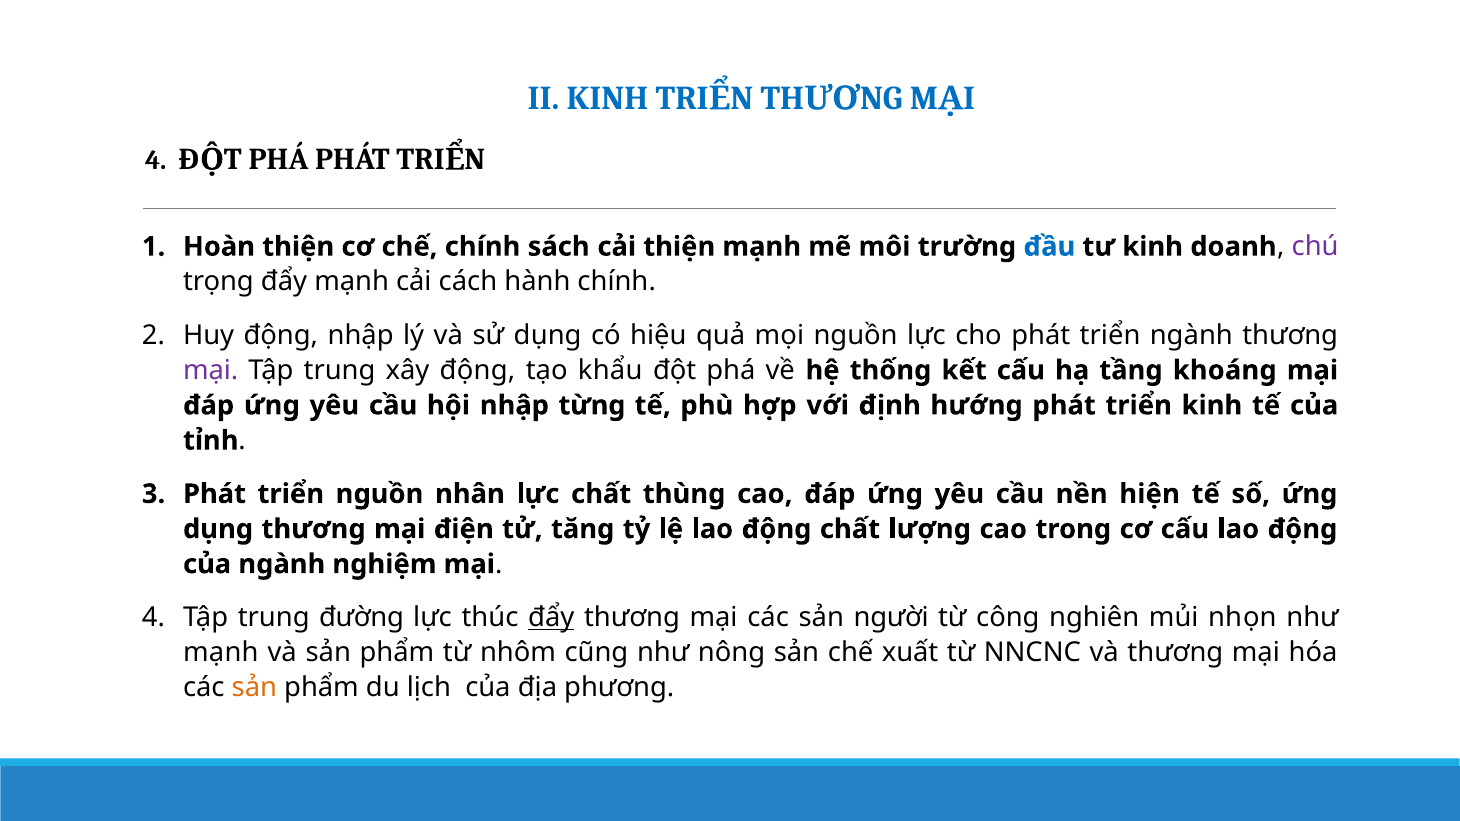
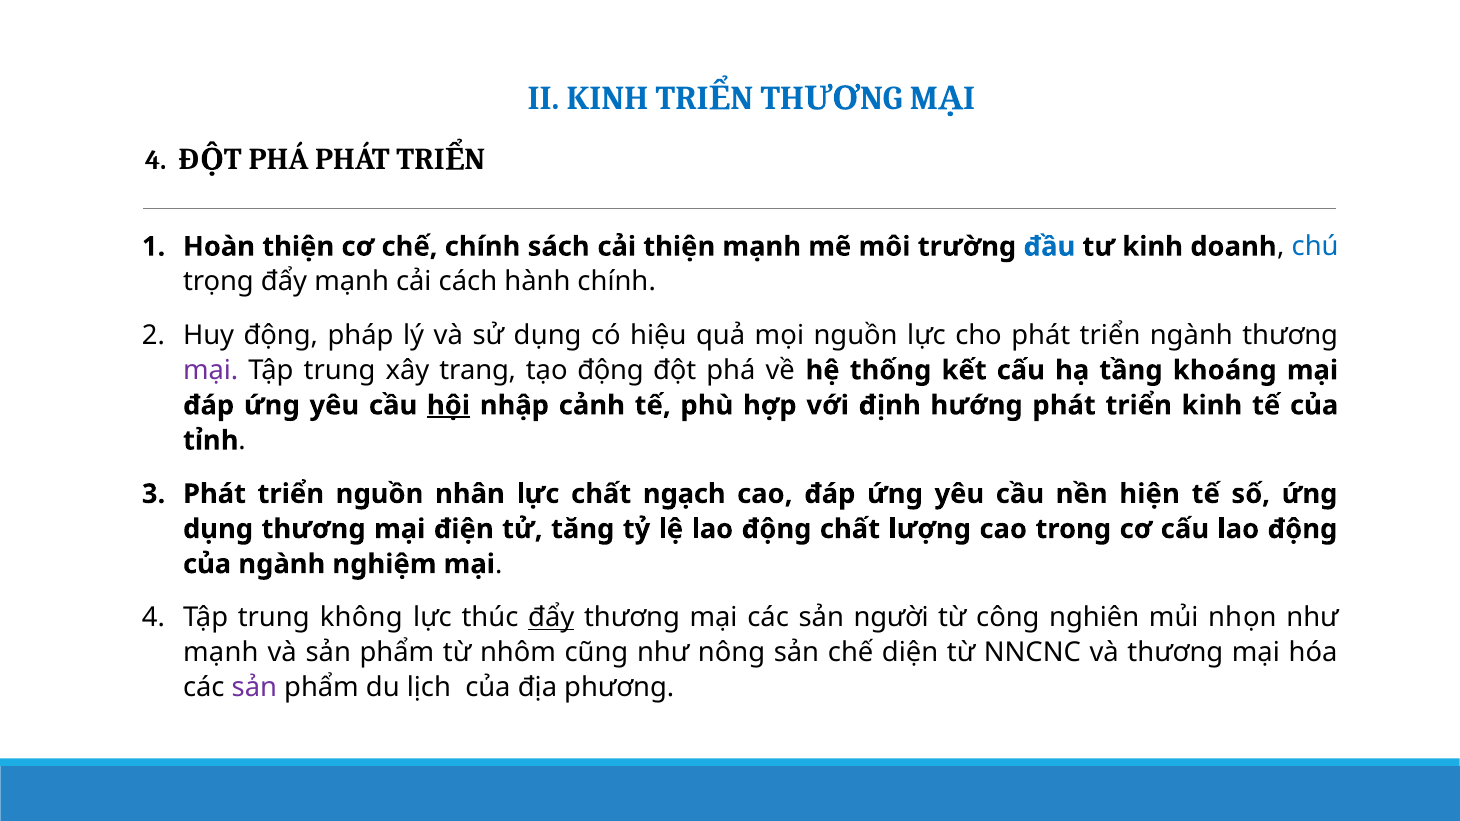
chú colour: purple -> blue
động nhập: nhập -> pháp
xây động: động -> trang
tạo khẩu: khẩu -> động
hội underline: none -> present
từng: từng -> cảnh
thùng: thùng -> ngạch
đường: đường -> không
xuất: xuất -> diện
sản at (254, 688) colour: orange -> purple
